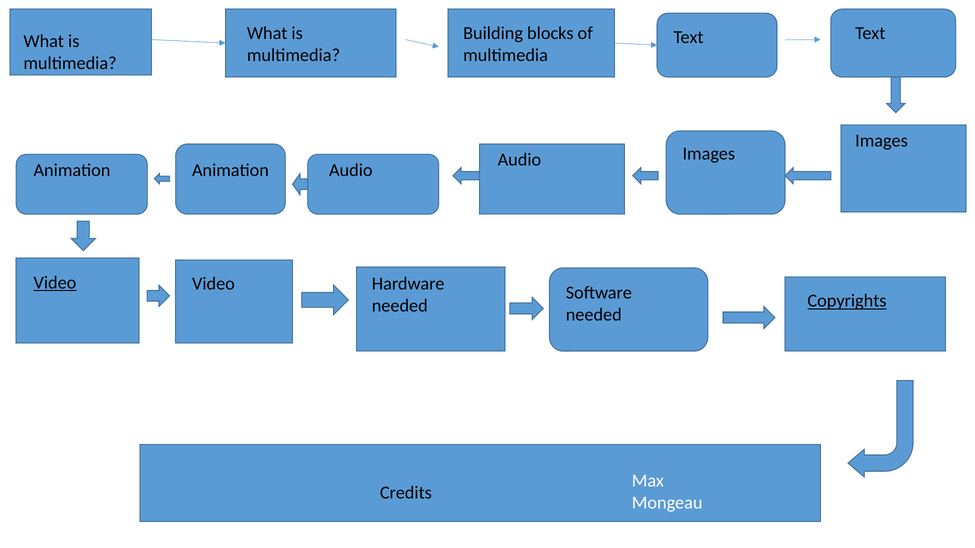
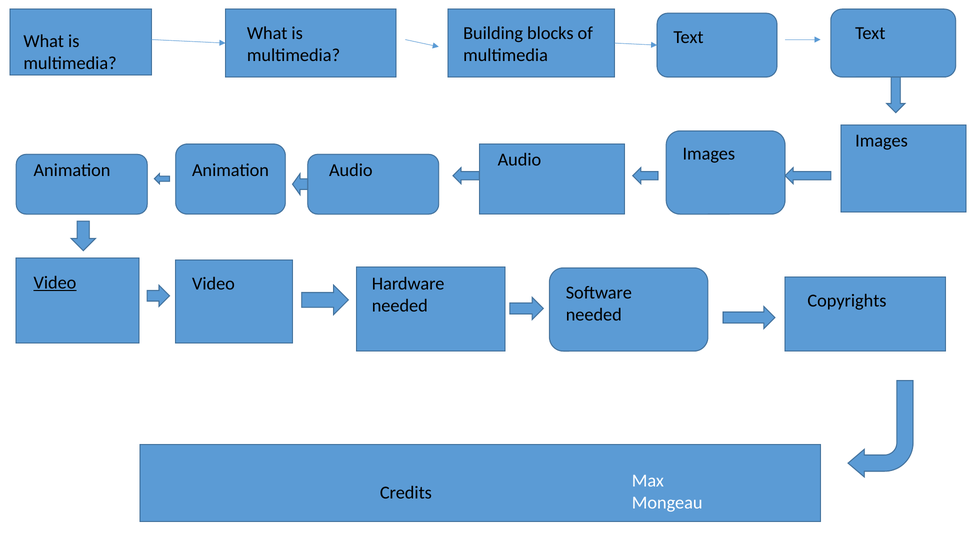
Copyrights underline: present -> none
